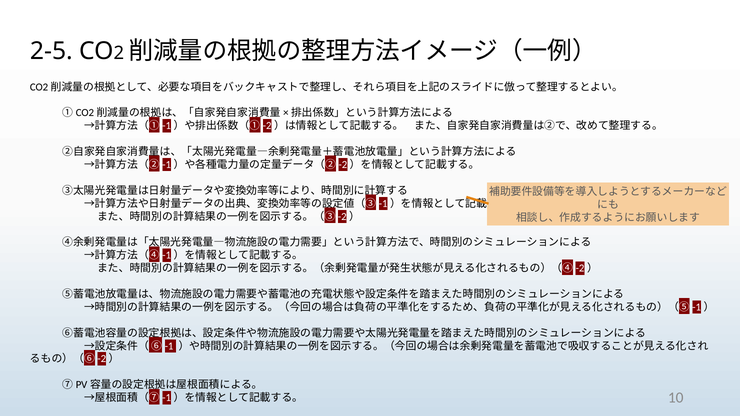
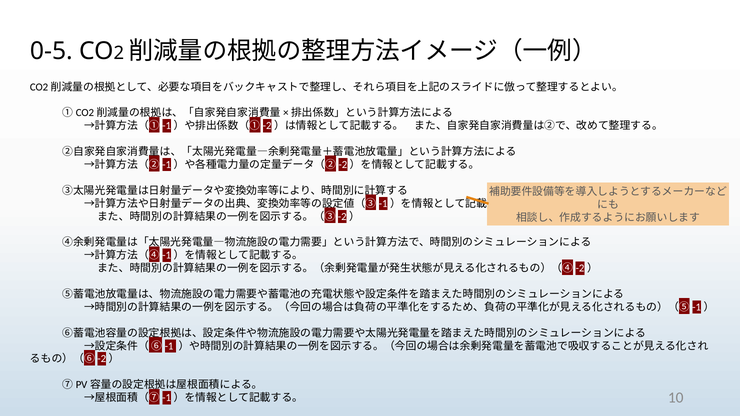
2-5: 2-5 -> 0-5
